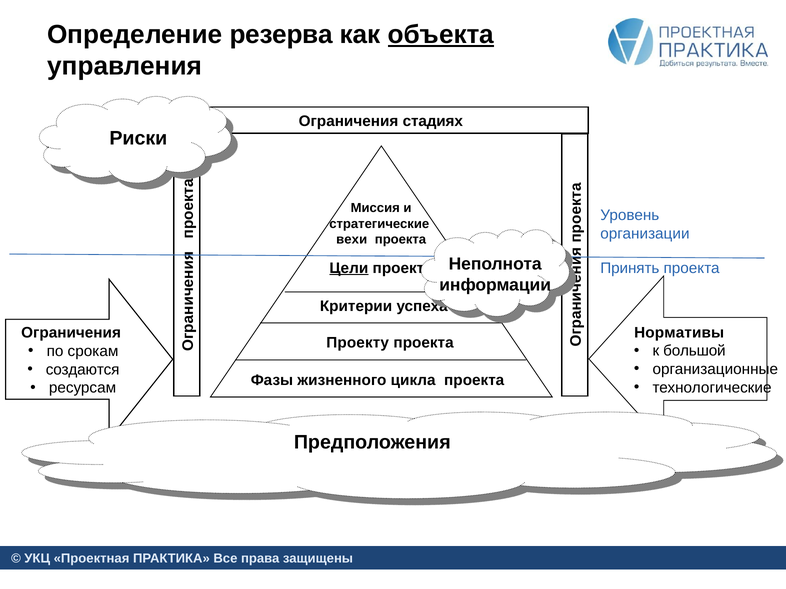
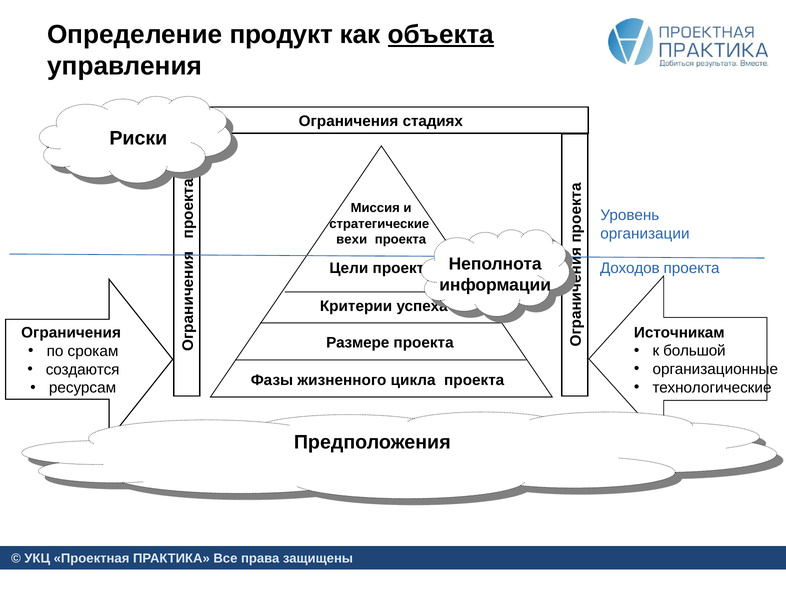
резерва: резерва -> продукт
Цели underline: present -> none
Принять: Принять -> Доходов
Нормативы: Нормативы -> Источникам
Проекту: Проекту -> Размере
